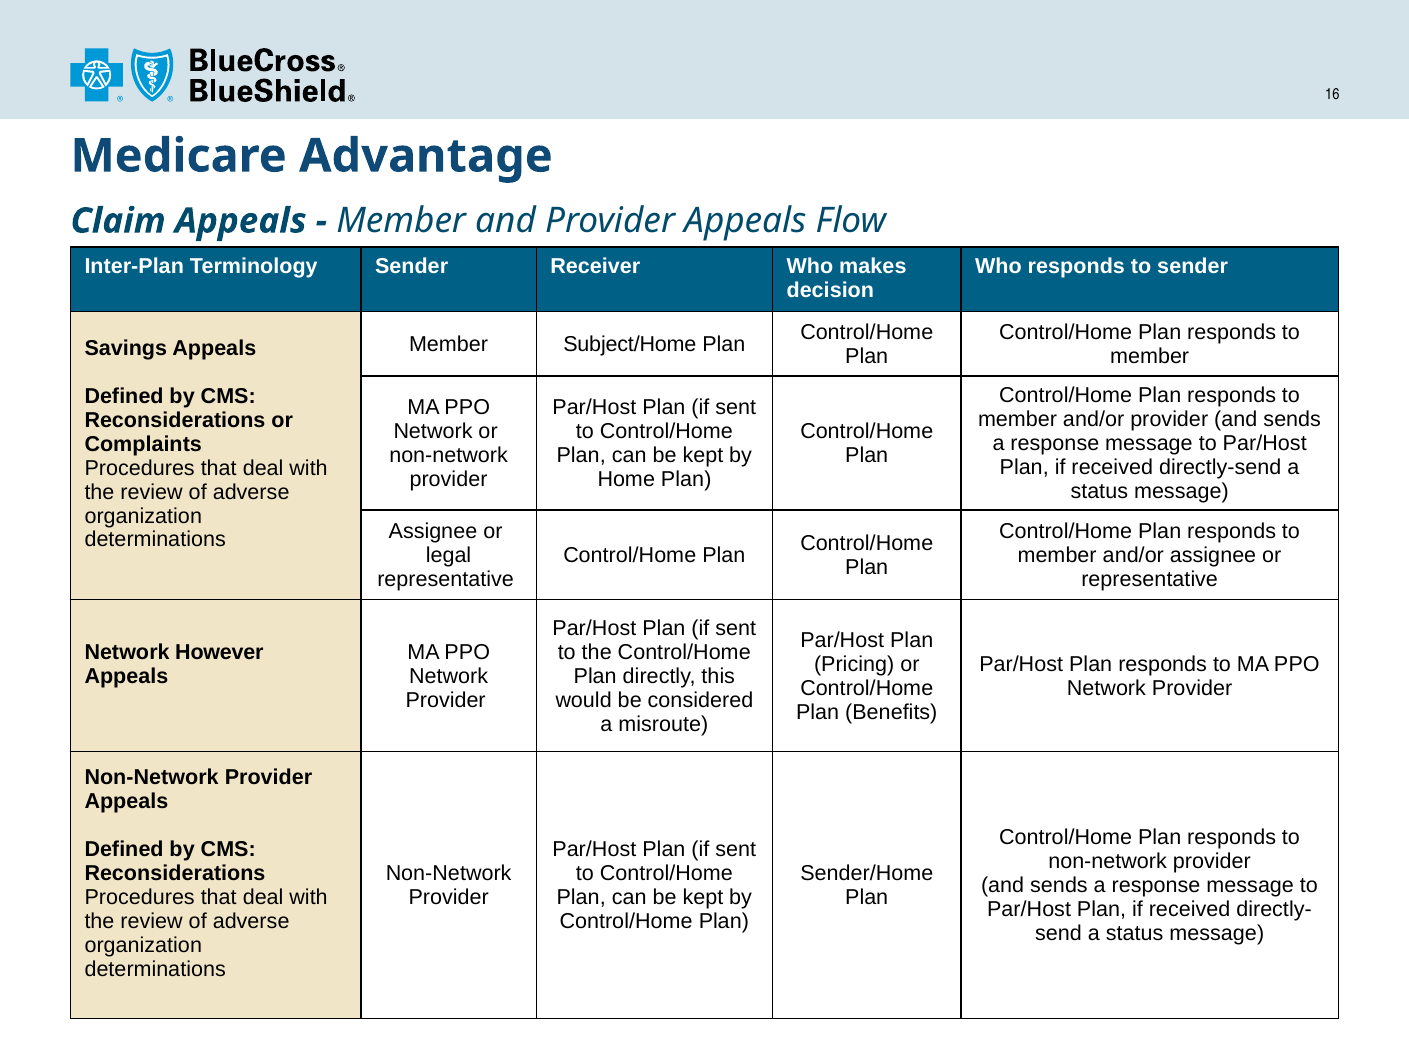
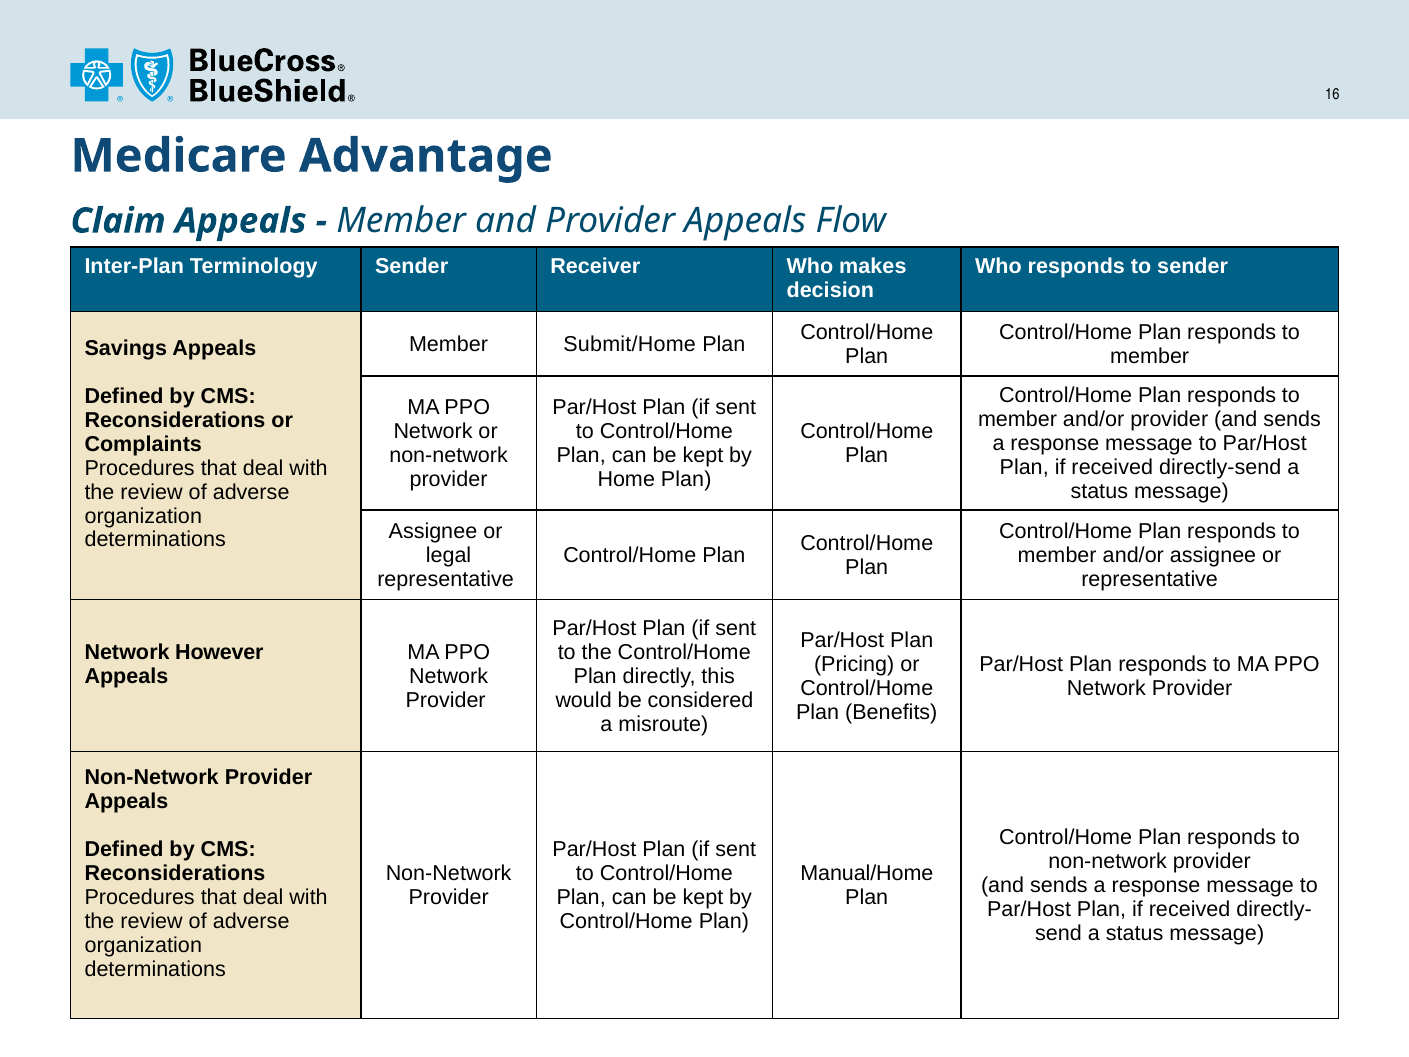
Subject/Home: Subject/Home -> Submit/Home
Sender/Home: Sender/Home -> Manual/Home
